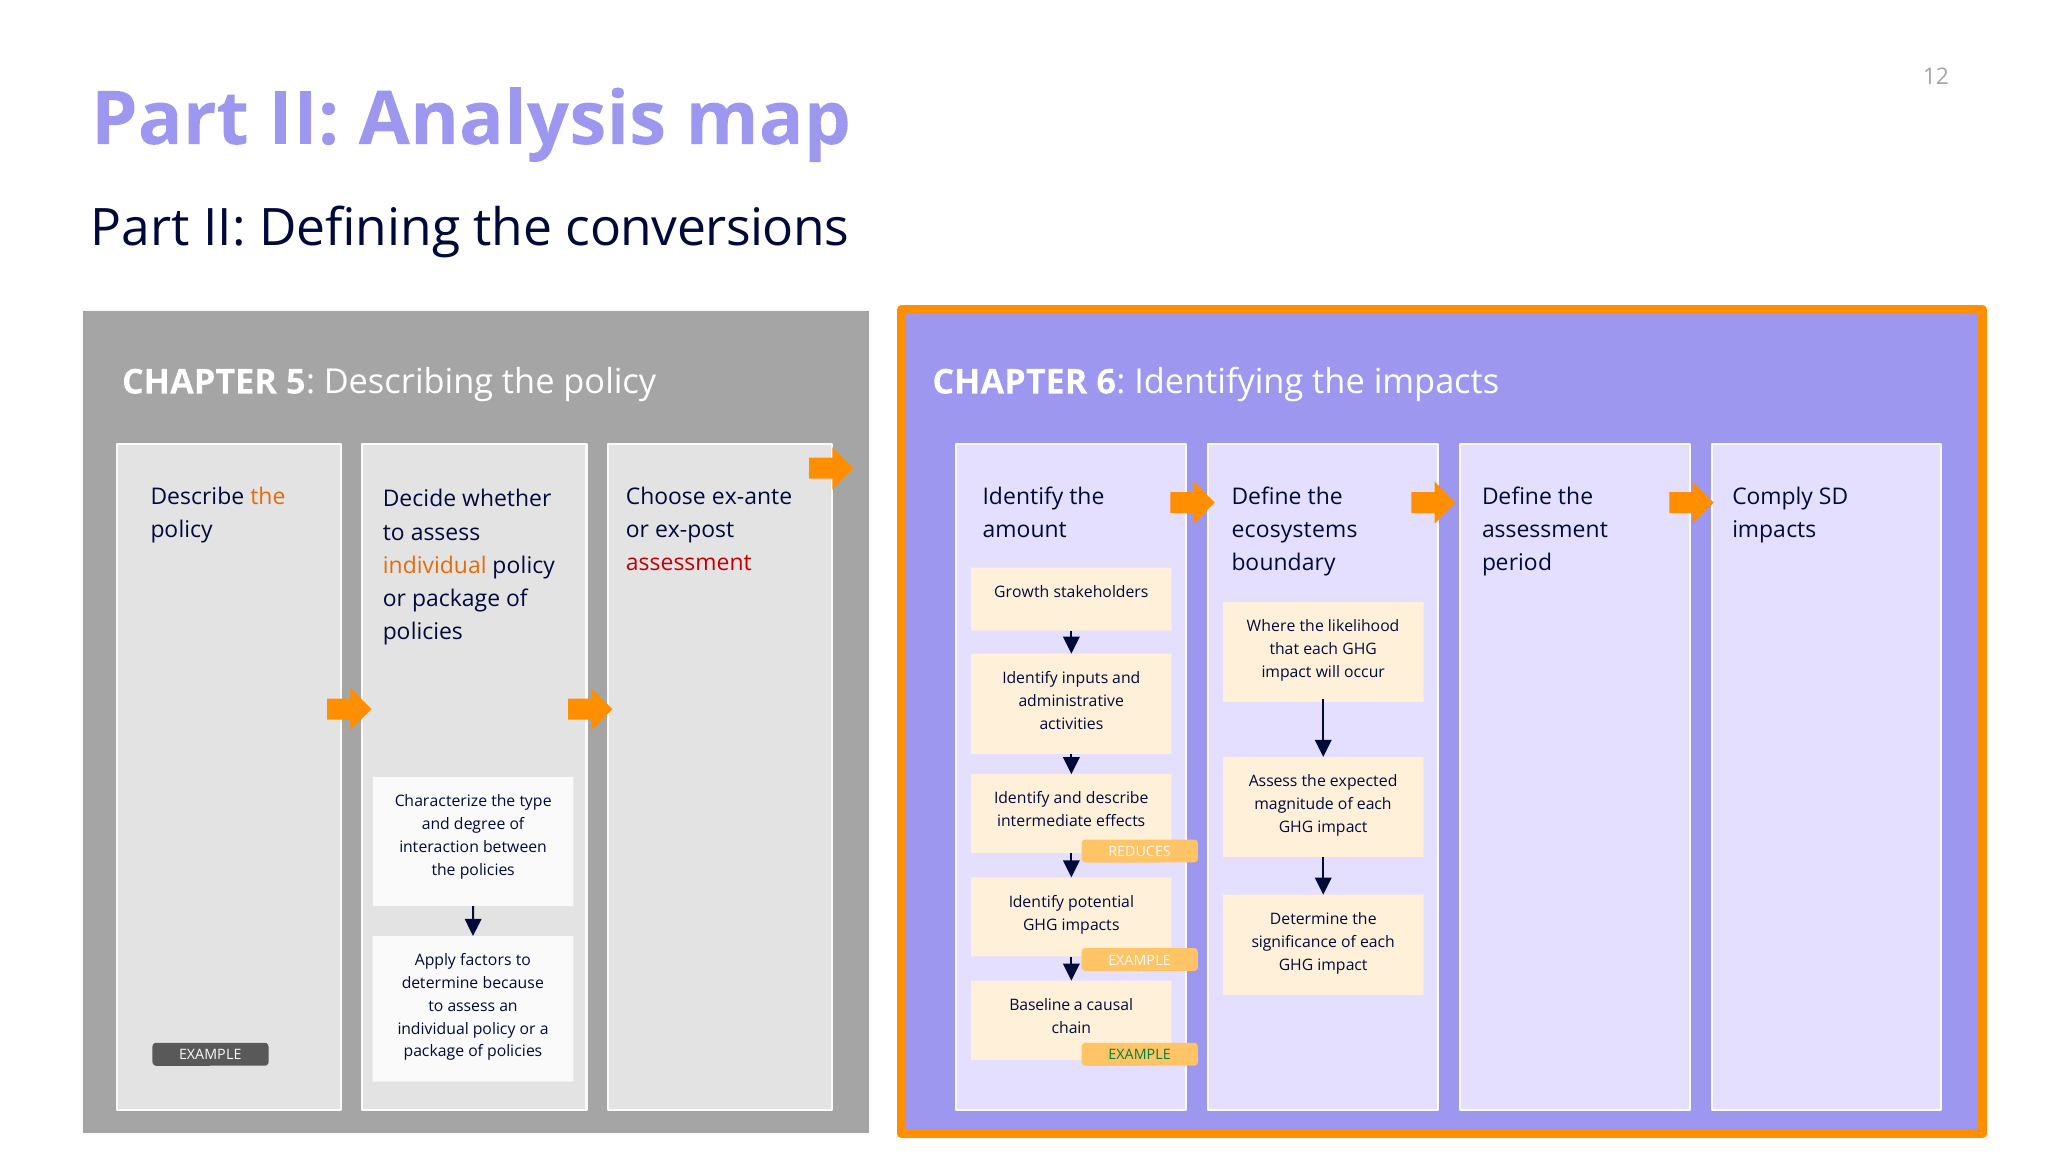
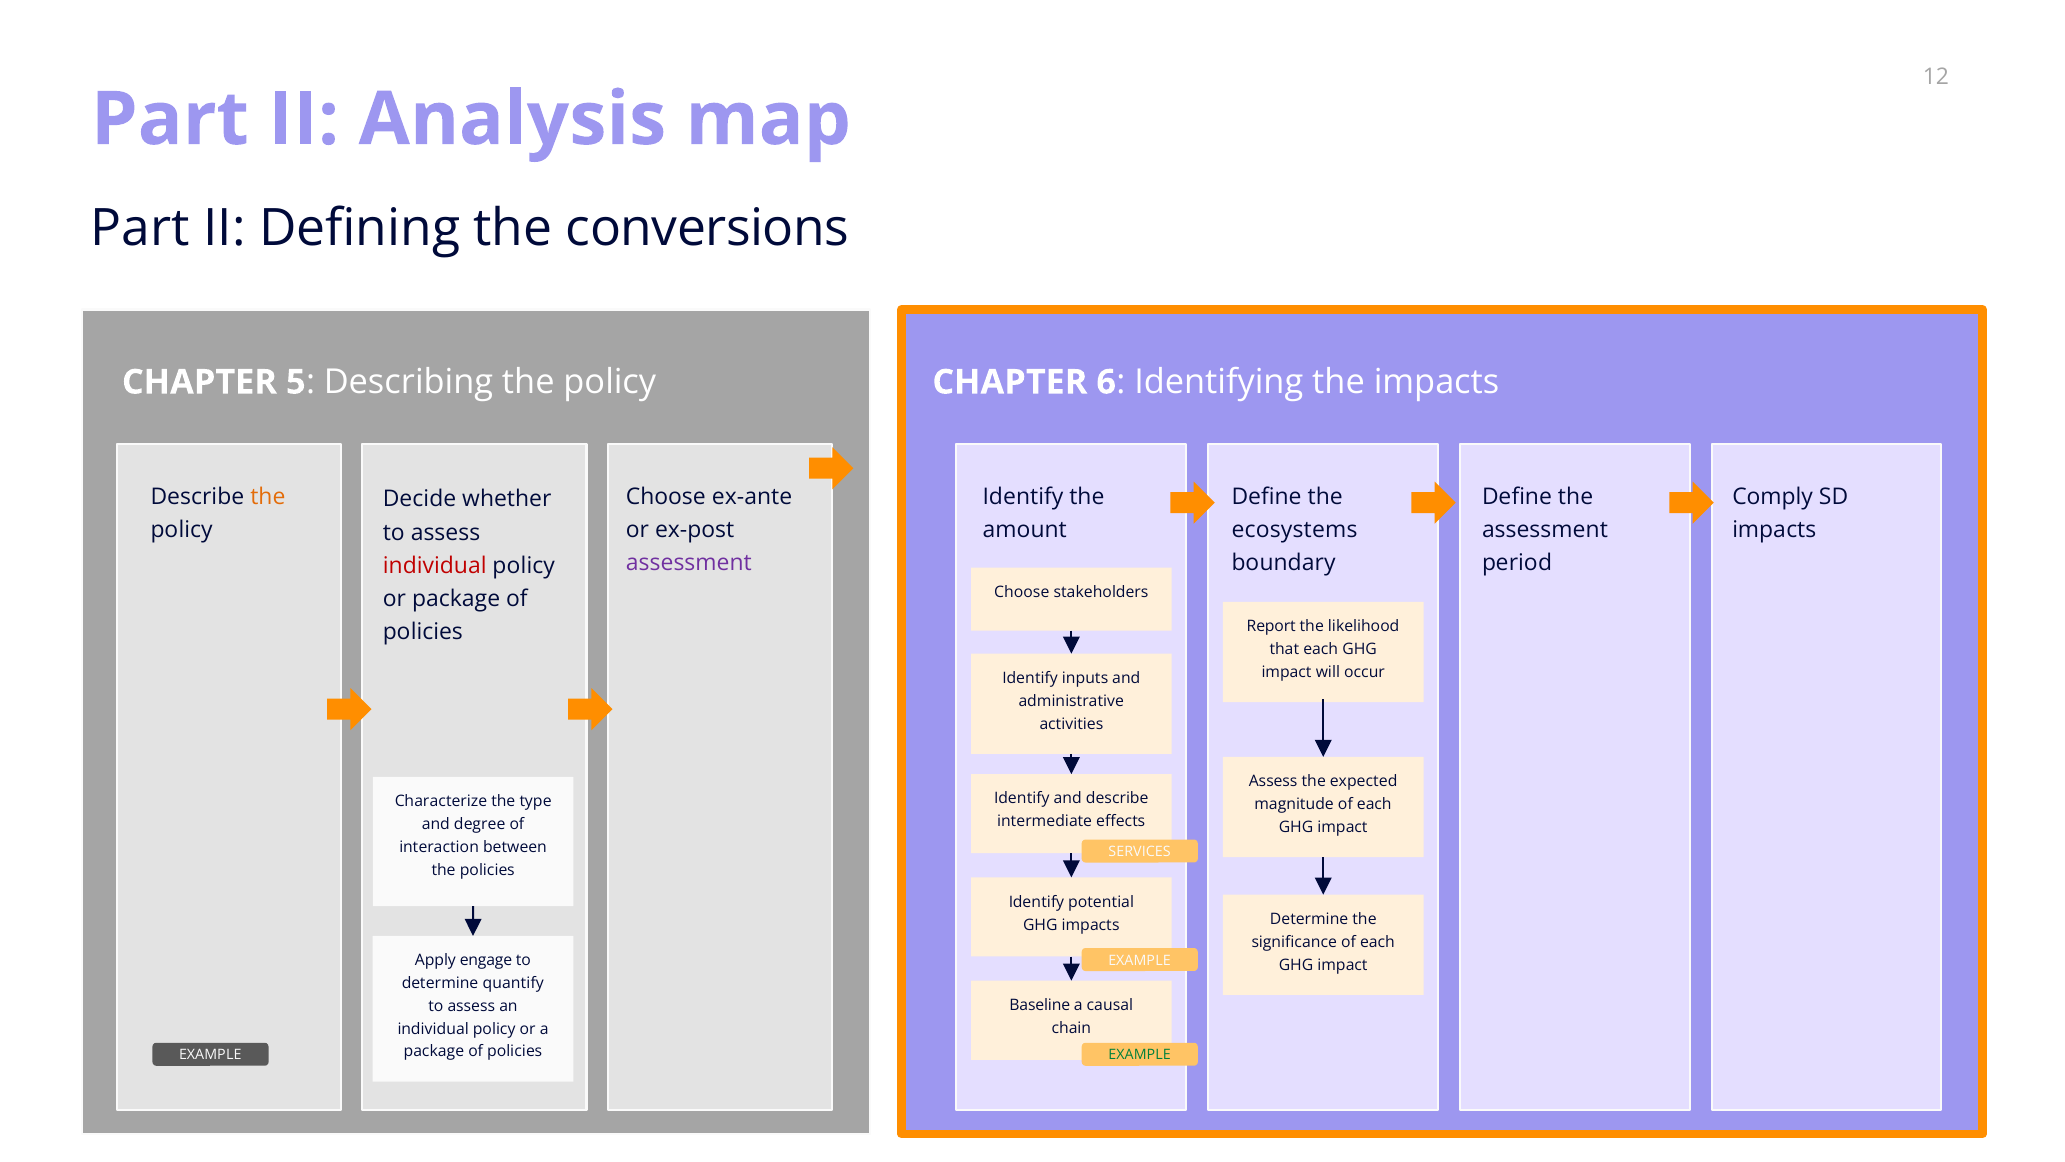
assessment at (689, 563) colour: red -> purple
individual at (435, 566) colour: orange -> red
Growth at (1022, 592): Growth -> Choose
Where: Where -> Report
REDUCES: REDUCES -> SERVICES
factors: factors -> engage
because: because -> quantify
